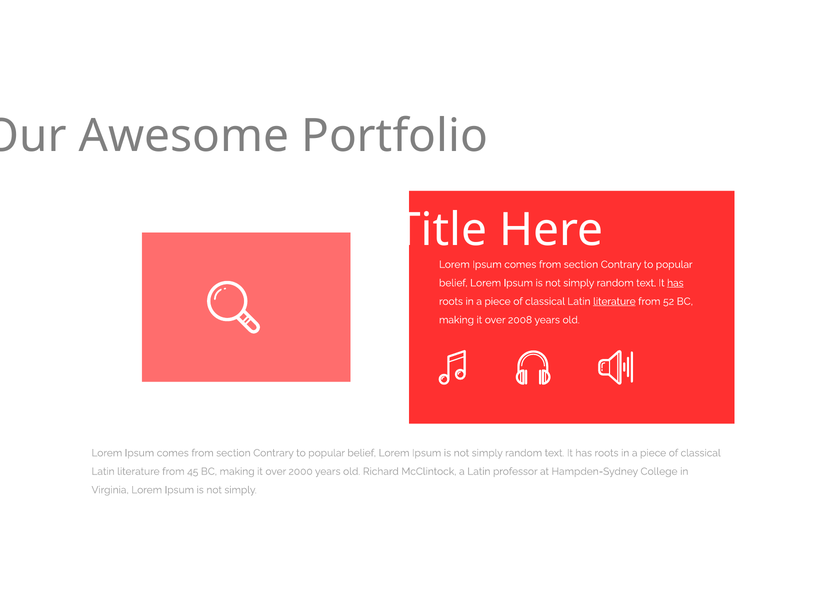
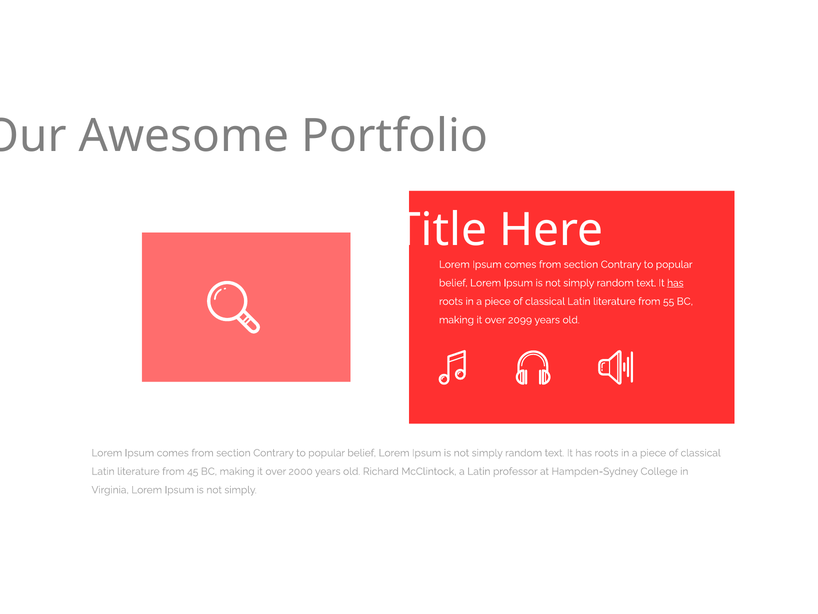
literature at (614, 301) underline: present -> none
52: 52 -> 55
2008: 2008 -> 2099
